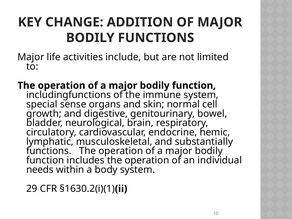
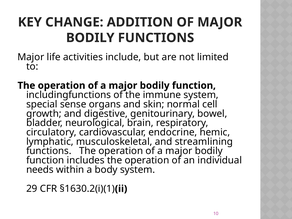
substantially: substantially -> streamlining
